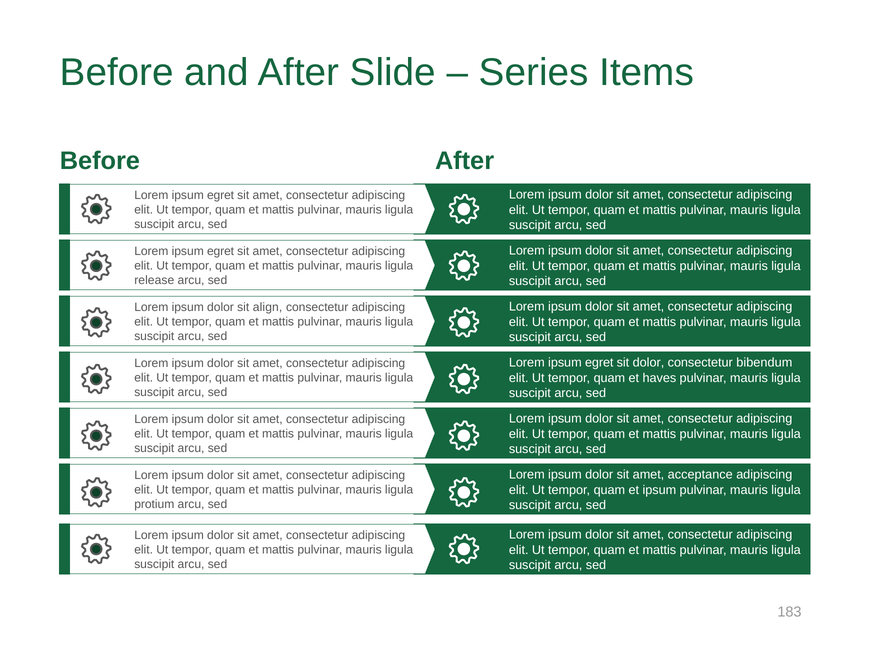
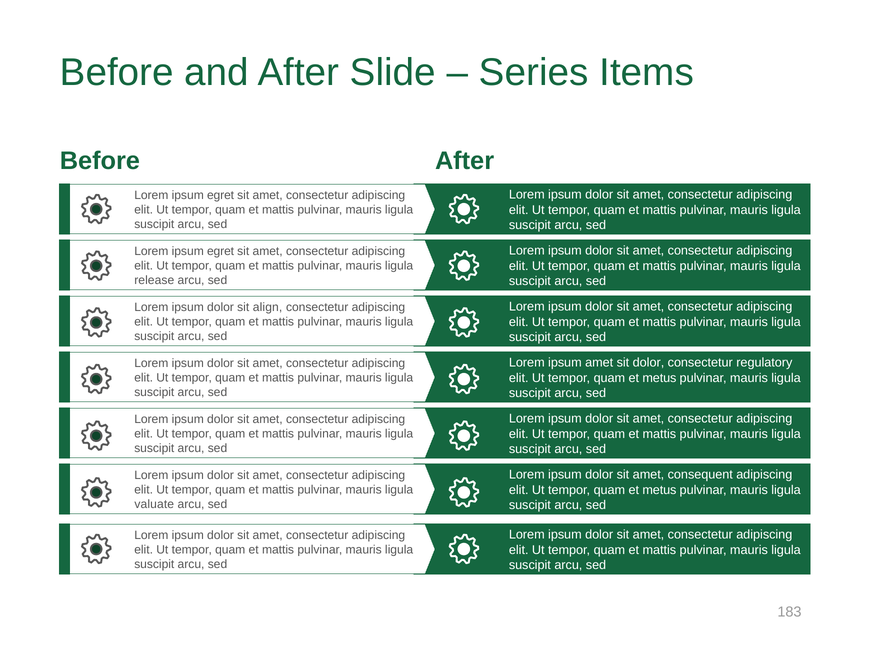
egret at (599, 363): egret -> amet
bibendum: bibendum -> regulatory
haves at (659, 378): haves -> metus
acceptance: acceptance -> consequent
ipsum at (659, 490): ipsum -> metus
protium: protium -> valuate
